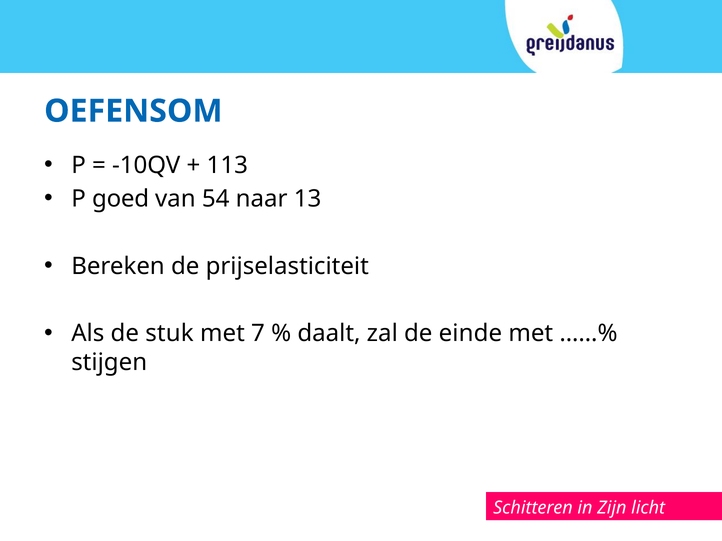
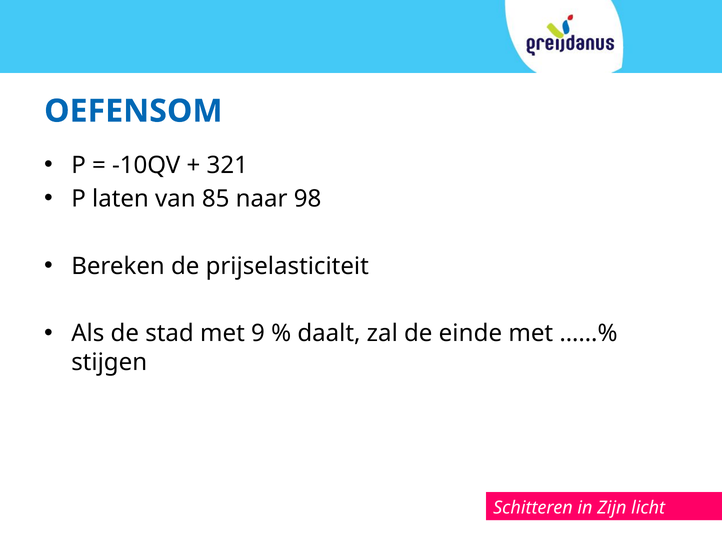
113: 113 -> 321
goed: goed -> laten
54: 54 -> 85
13: 13 -> 98
stuk: stuk -> stad
7: 7 -> 9
